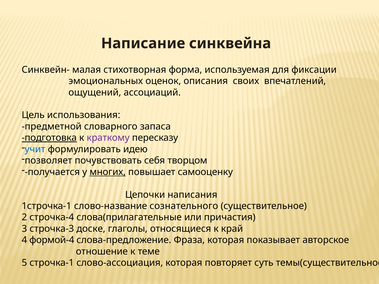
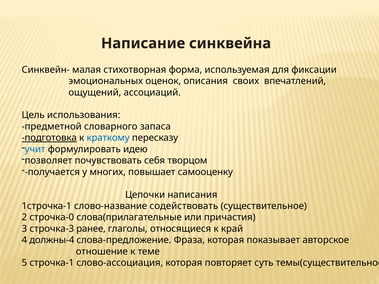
краткому colour: purple -> blue
многих underline: present -> none
сознательного: сознательного -> содействовать
строчка-4: строчка-4 -> строчка-0
доске: доске -> ранее
формой-4: формой-4 -> должны-4
